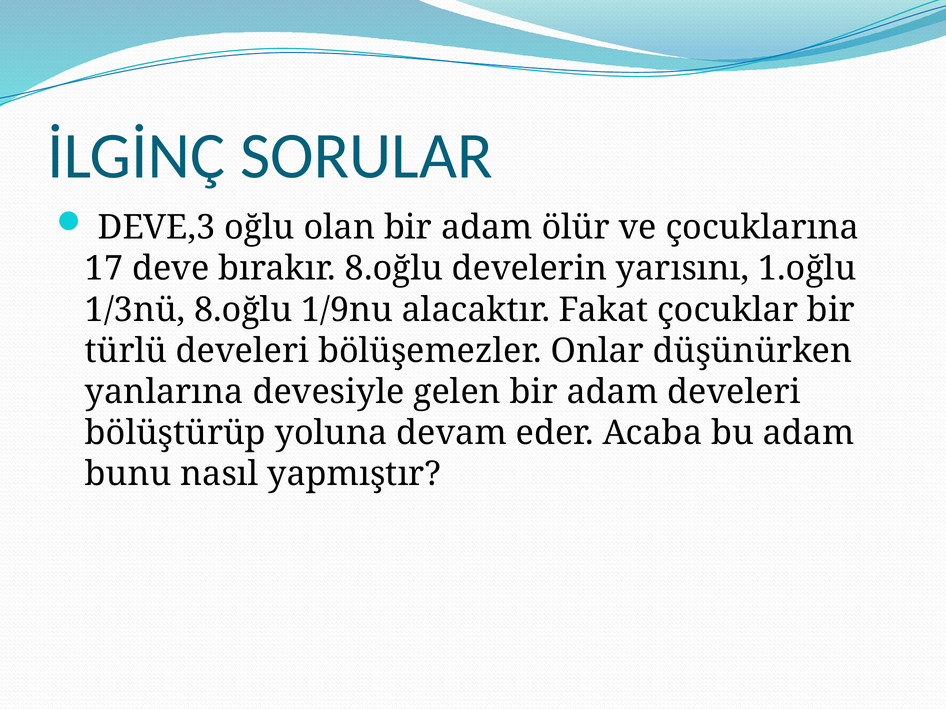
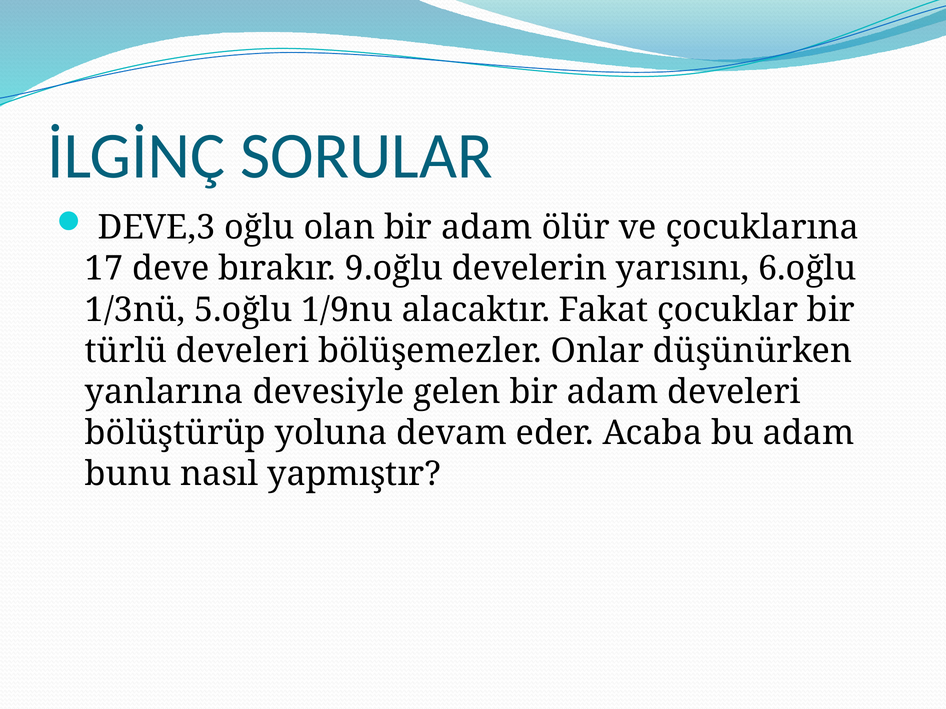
bırakır 8.oğlu: 8.oğlu -> 9.oğlu
1.oğlu: 1.oğlu -> 6.oğlu
1/3nü 8.oğlu: 8.oğlu -> 5.oğlu
